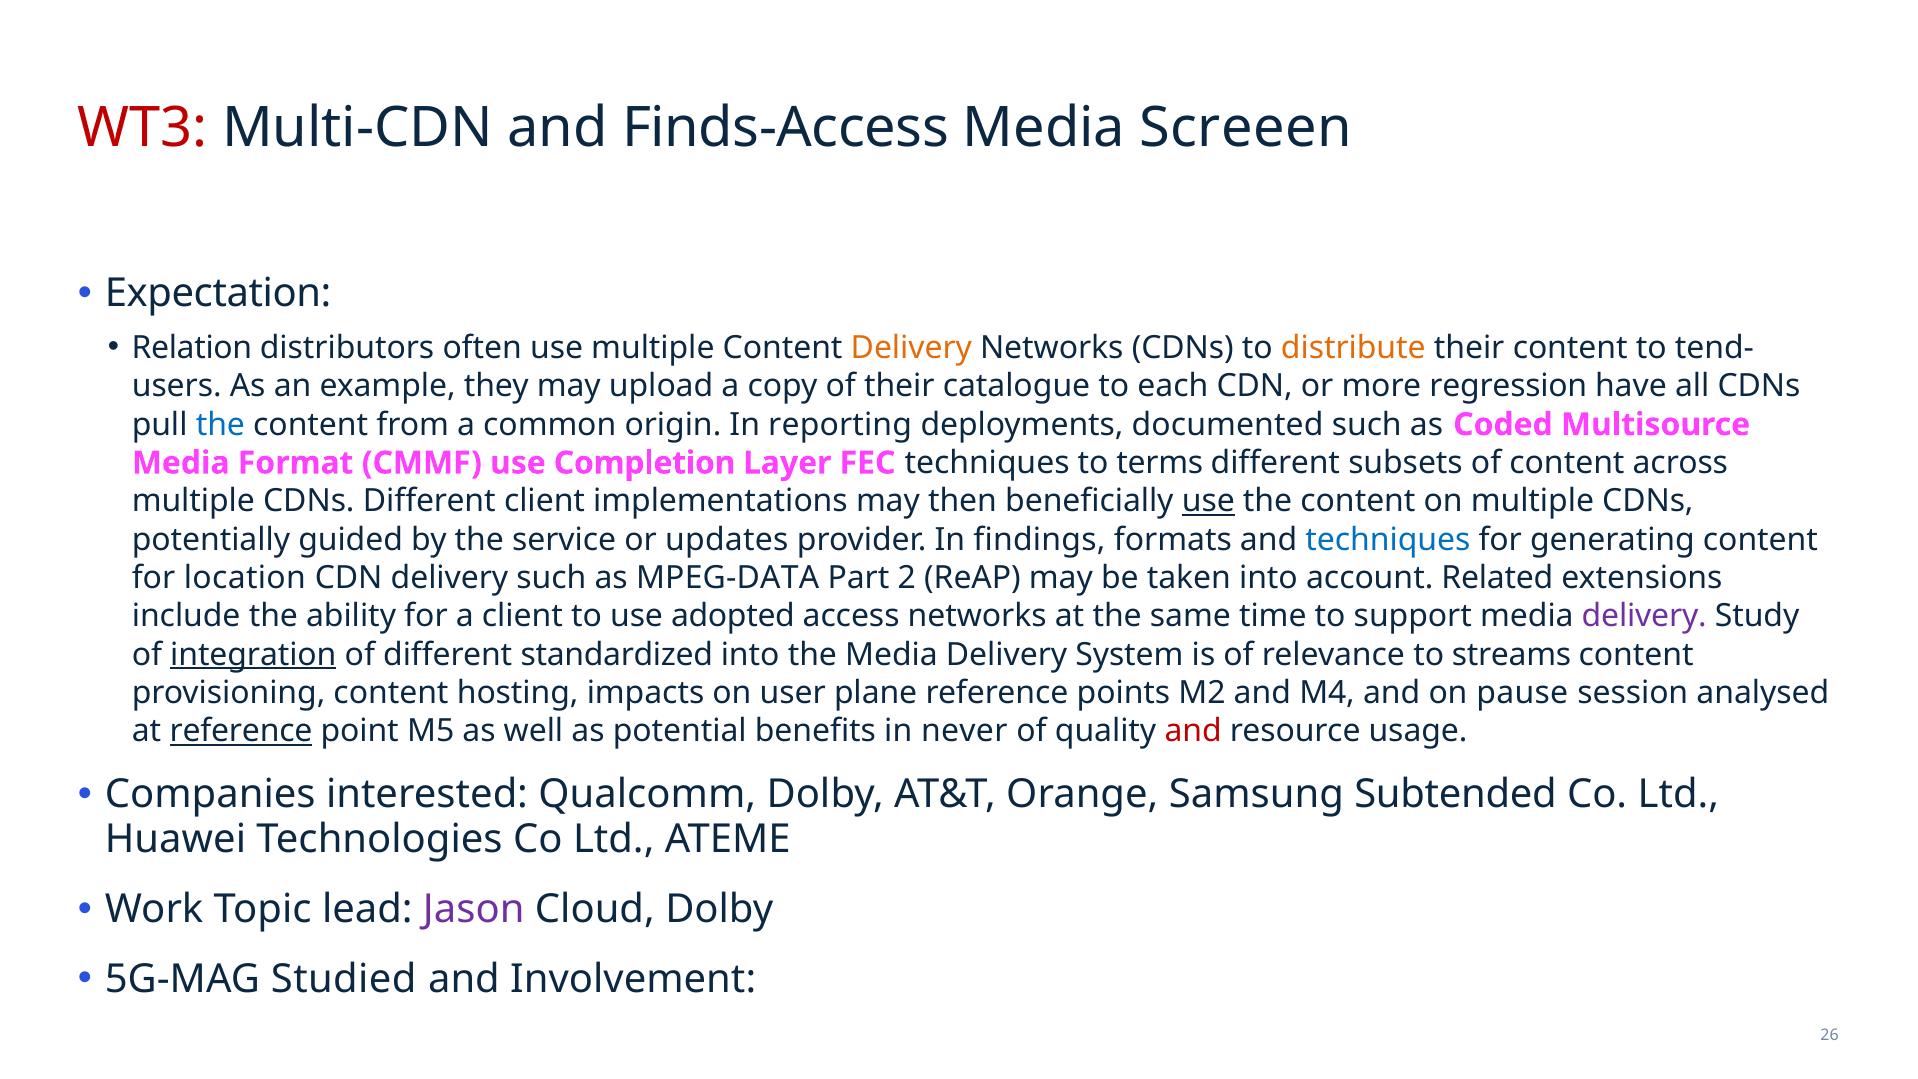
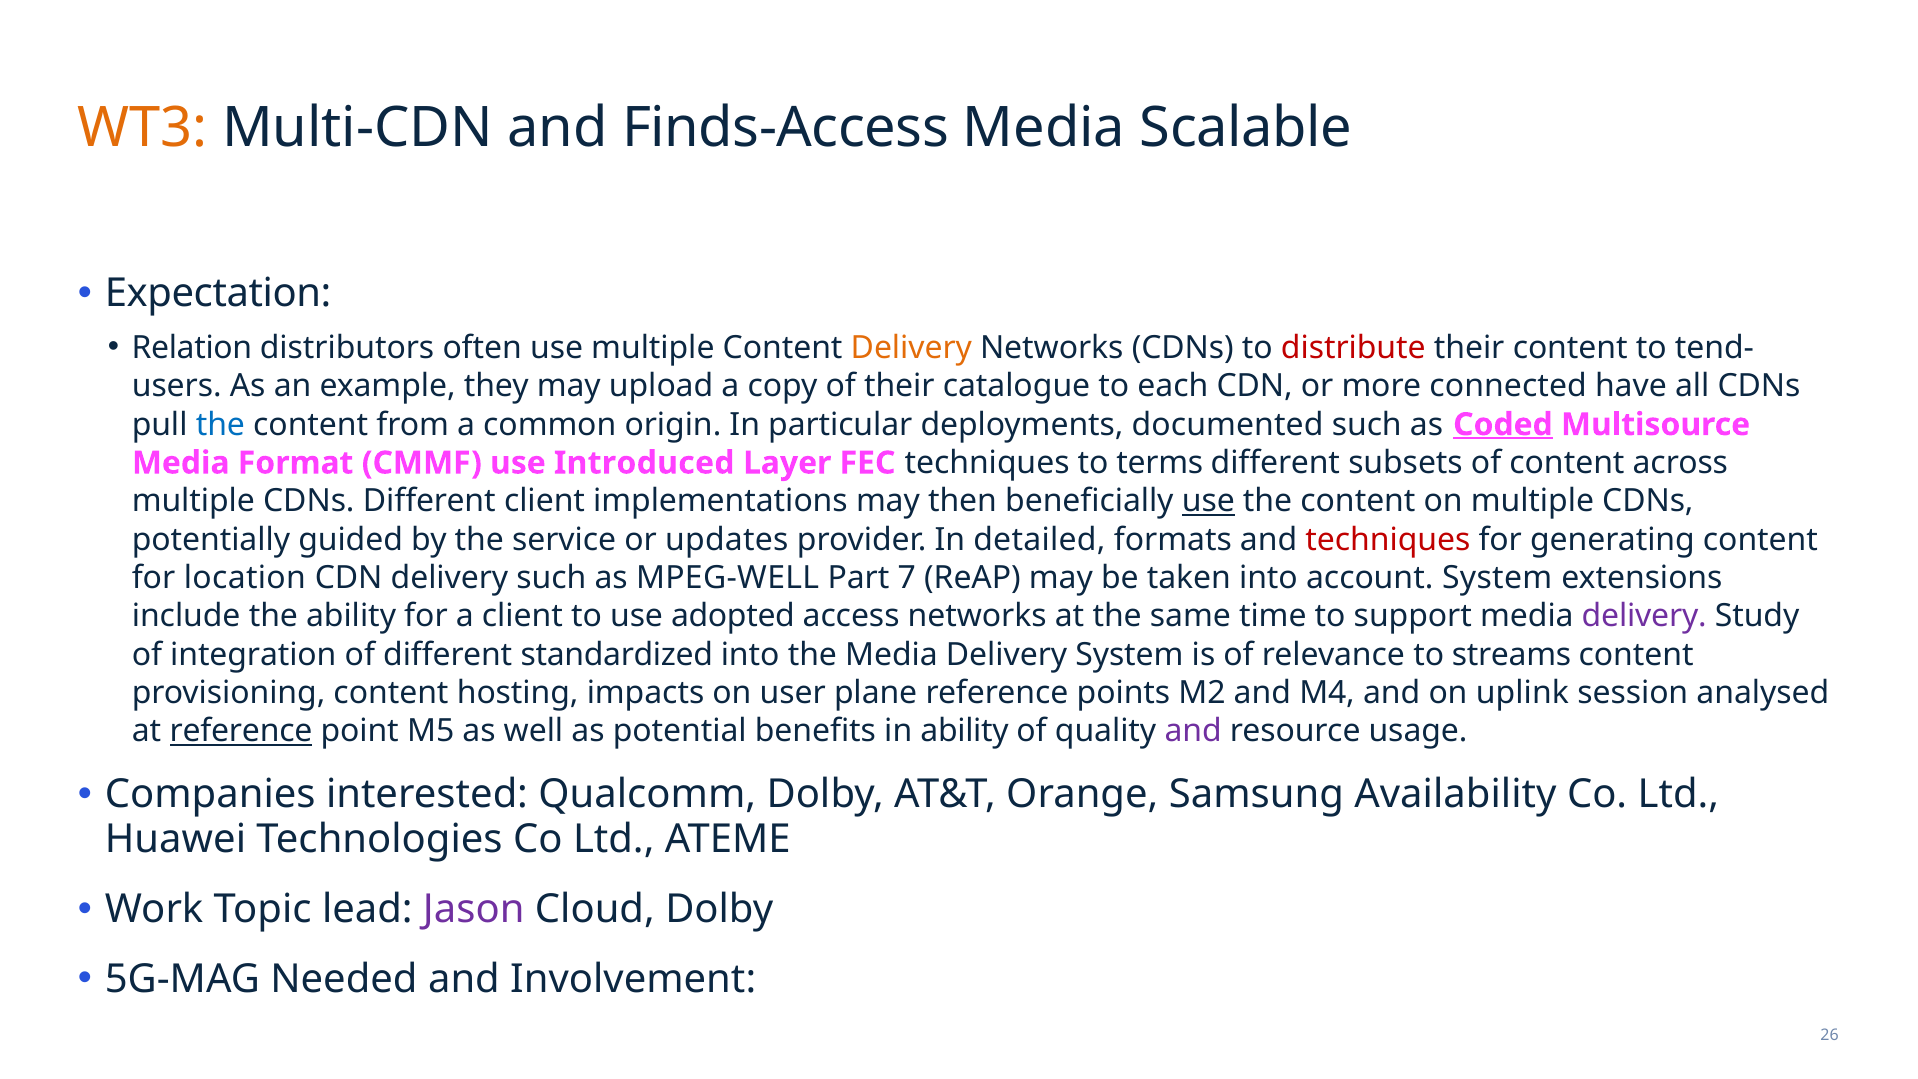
WT3 colour: red -> orange
Screeen: Screeen -> Scalable
distribute colour: orange -> red
regression: regression -> connected
reporting: reporting -> particular
Coded underline: none -> present
Completion: Completion -> Introduced
findings: findings -> detailed
techniques at (1388, 540) colour: blue -> red
MPEG-DATA: MPEG-DATA -> MPEG-WELL
2: 2 -> 7
account Related: Related -> System
integration underline: present -> none
pause: pause -> uplink
in never: never -> ability
and at (1193, 731) colour: red -> purple
Subtended: Subtended -> Availability
Studied: Studied -> Needed
